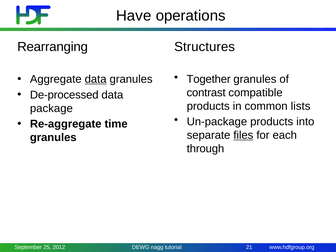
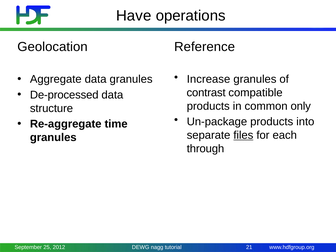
Rearranging: Rearranging -> Geolocation
Structures: Structures -> Reference
Together: Together -> Increase
data at (96, 79) underline: present -> none
lists: lists -> only
package: package -> structure
